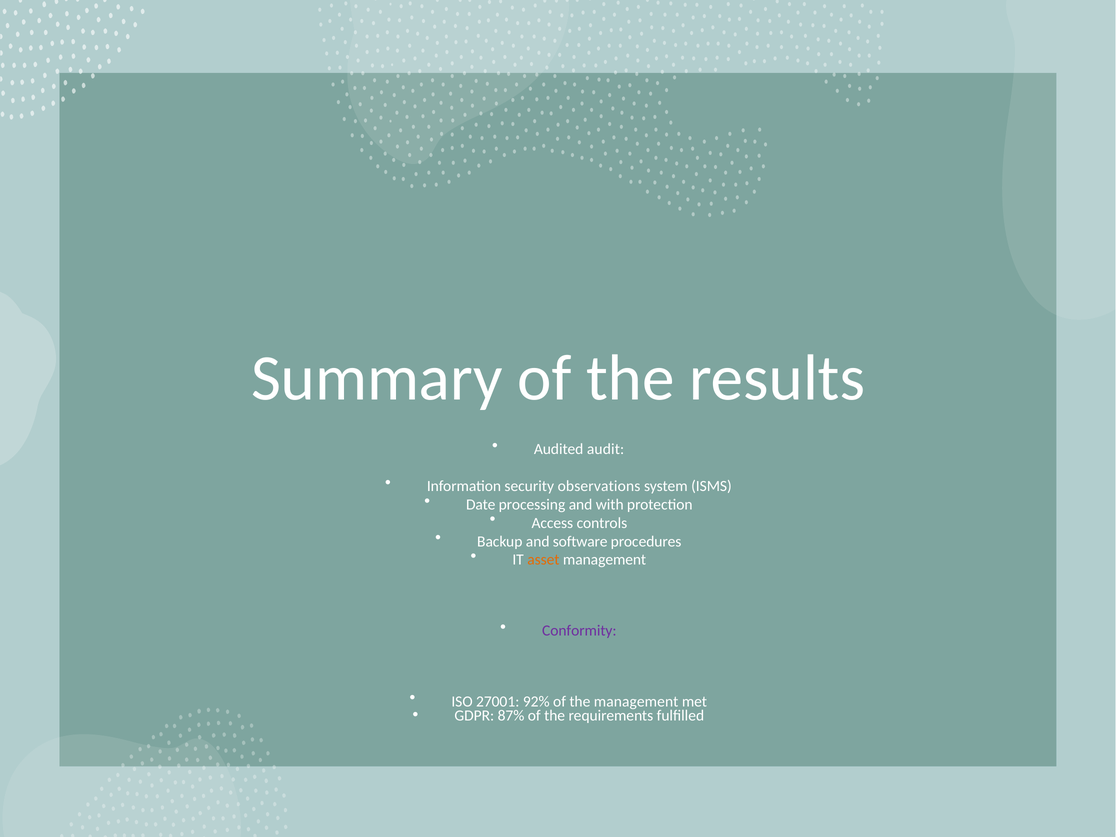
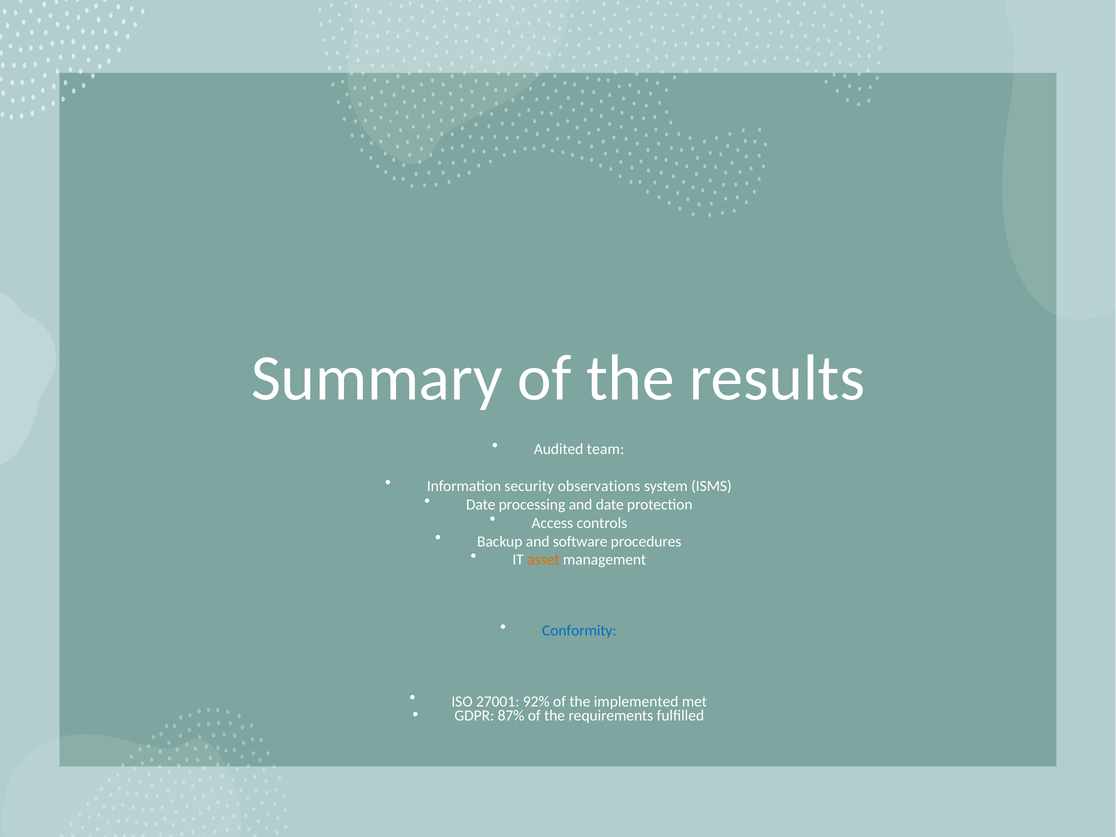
audit: audit -> team
and with: with -> date
Conformity colour: purple -> blue
the management: management -> implemented
